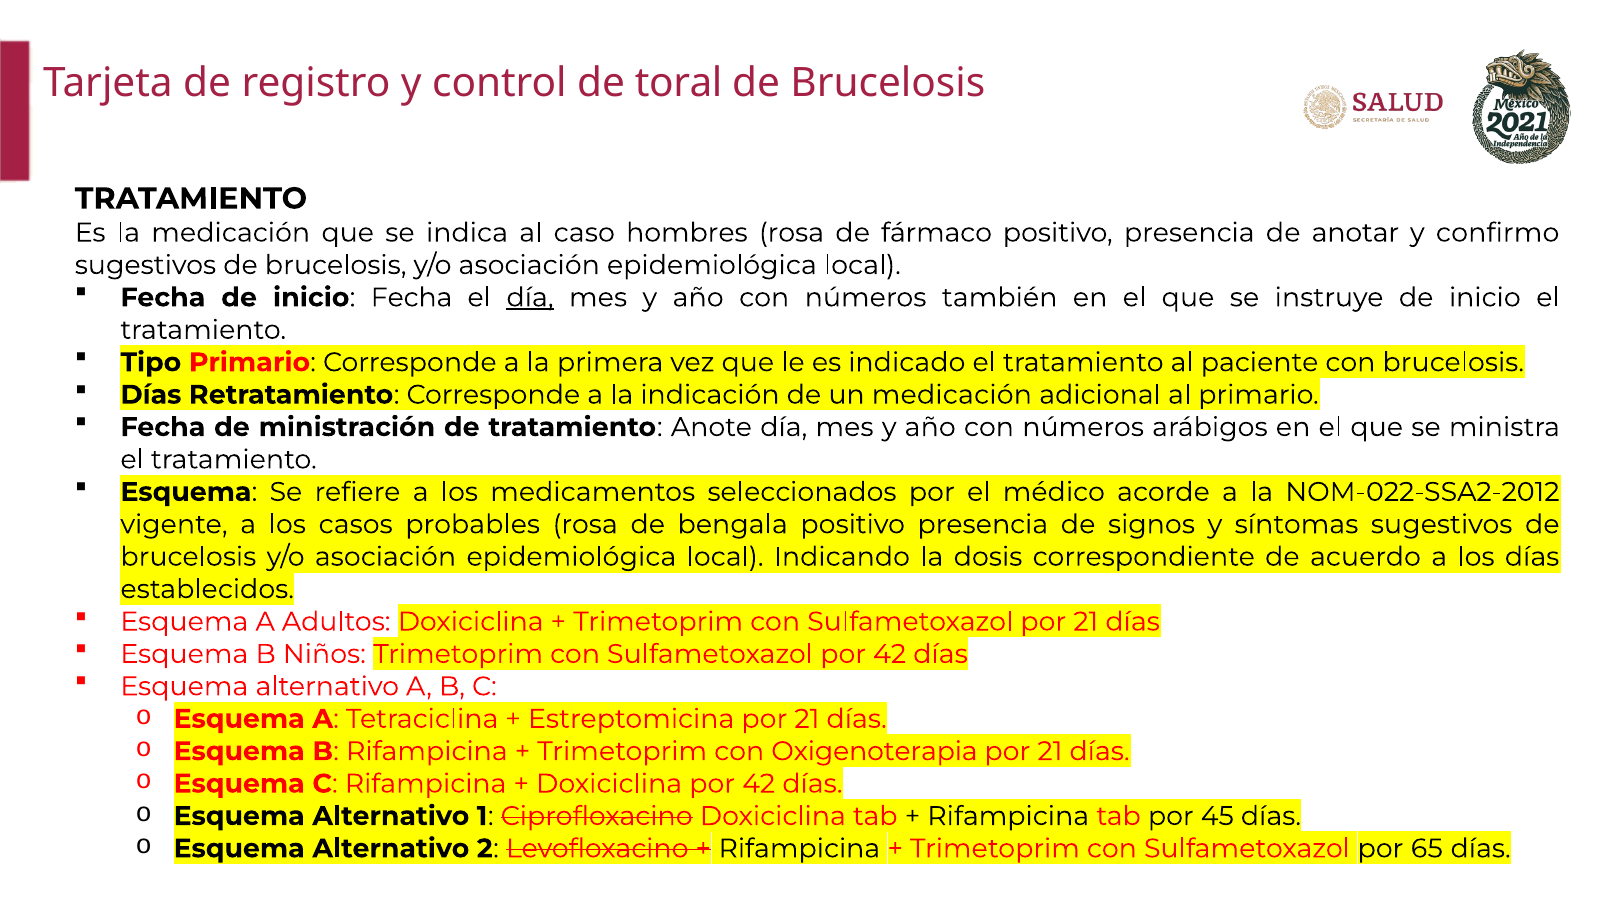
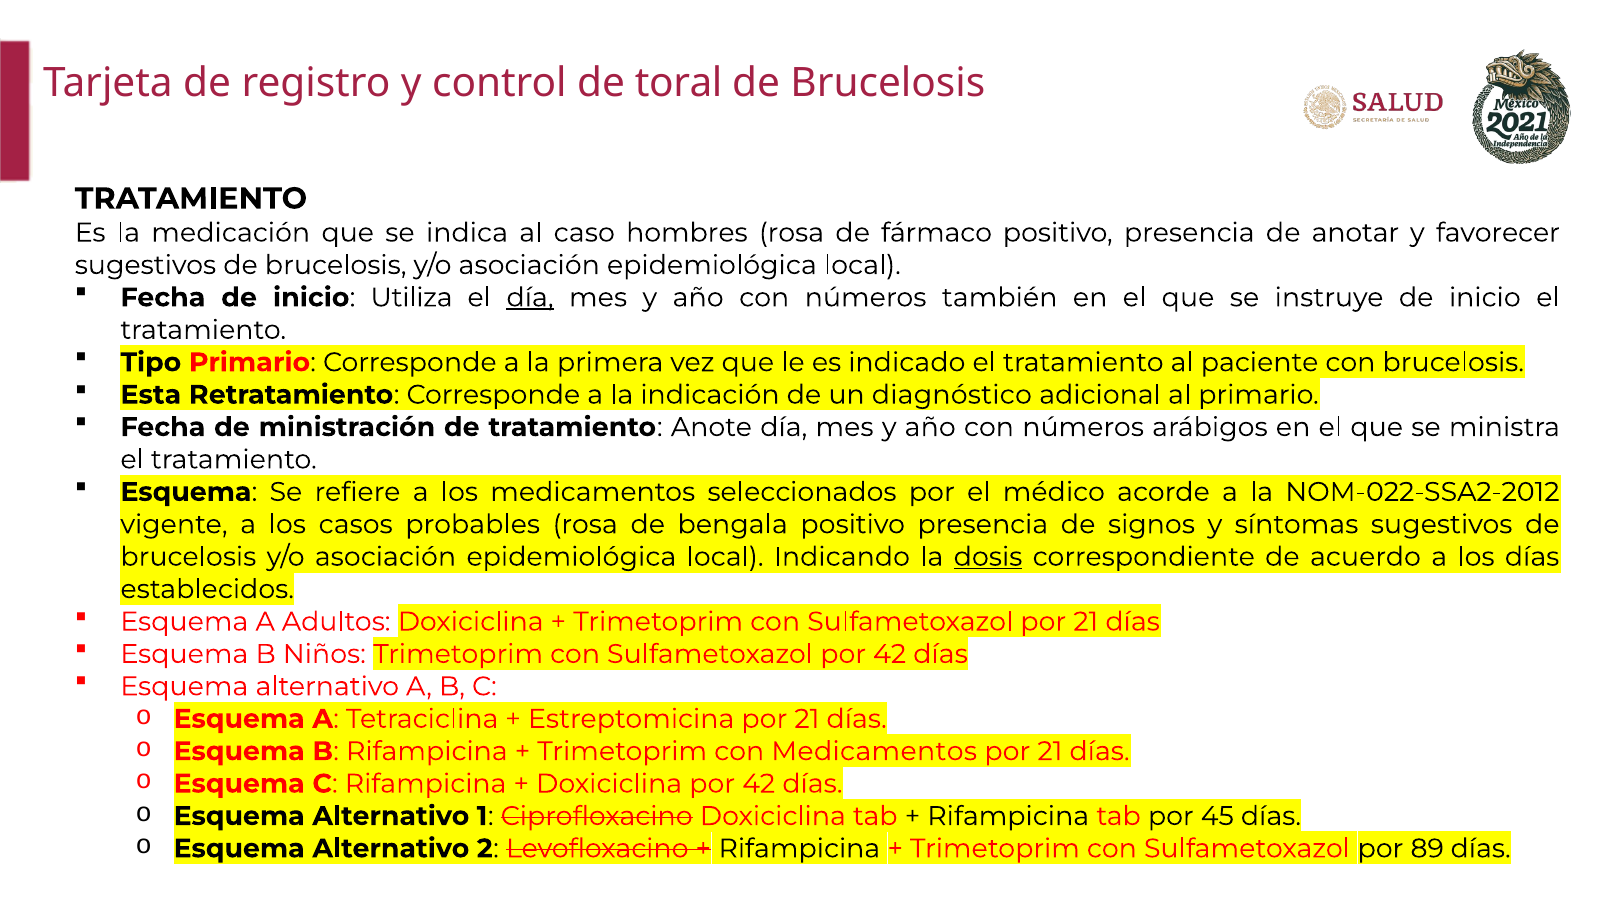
confirmo: confirmo -> favorecer
inicio Fecha: Fecha -> Utiliza
Días at (151, 395): Días -> Esta
un medicación: medicación -> diagnóstico
dosis underline: none -> present
Oxigenoterapia at (874, 752): Oxigenoterapia -> Medicamentos
65: 65 -> 89
